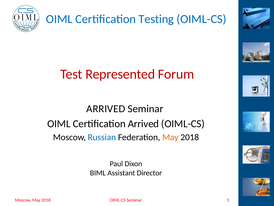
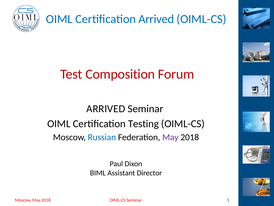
Certification Testing: Testing -> Arrived
Represented: Represented -> Composition
Certification Arrived: Arrived -> Testing
May at (170, 137) colour: orange -> purple
